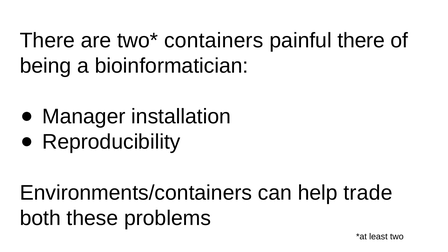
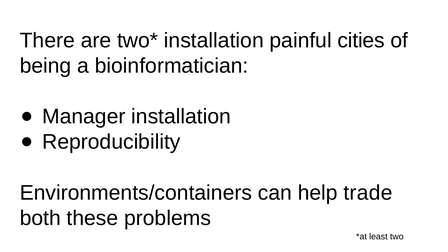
containers at (214, 40): containers -> installation
painful there: there -> cities
